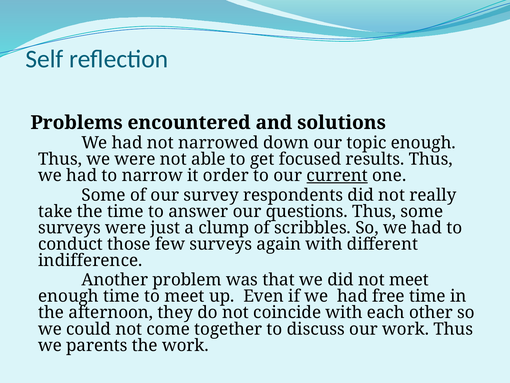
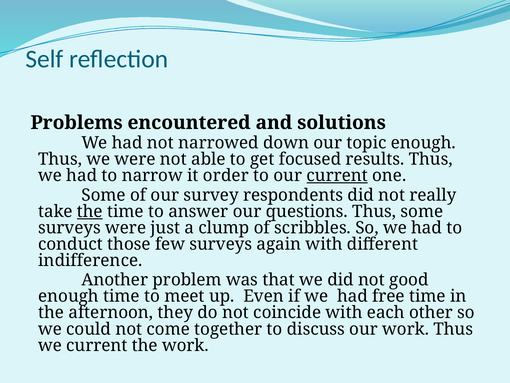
the at (90, 211) underline: none -> present
not meet: meet -> good
we parents: parents -> current
